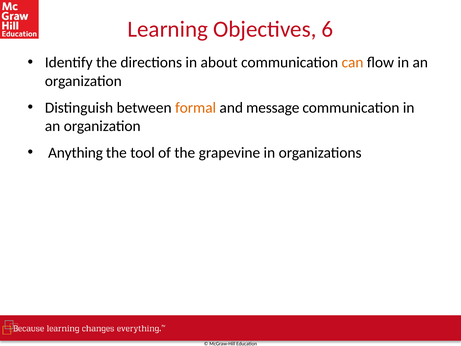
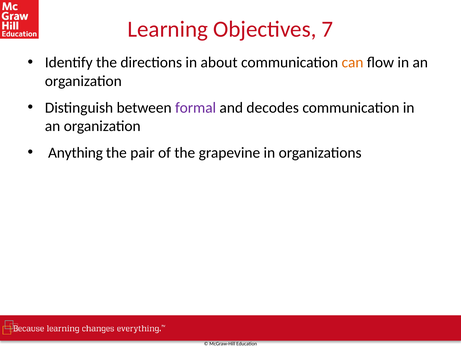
6: 6 -> 7
formal colour: orange -> purple
message: message -> decodes
tool: tool -> pair
